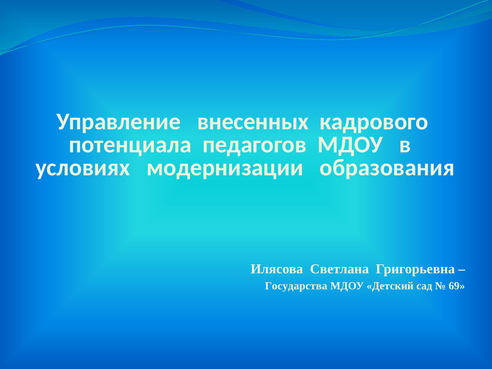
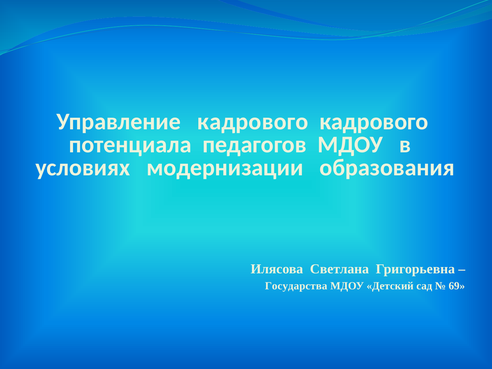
Управление внесенных: внесенных -> кадрового
